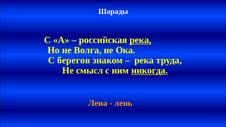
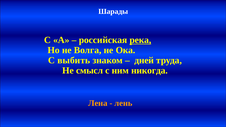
берегов: берегов -> выбить
река at (144, 60): река -> дней
никогда underline: present -> none
